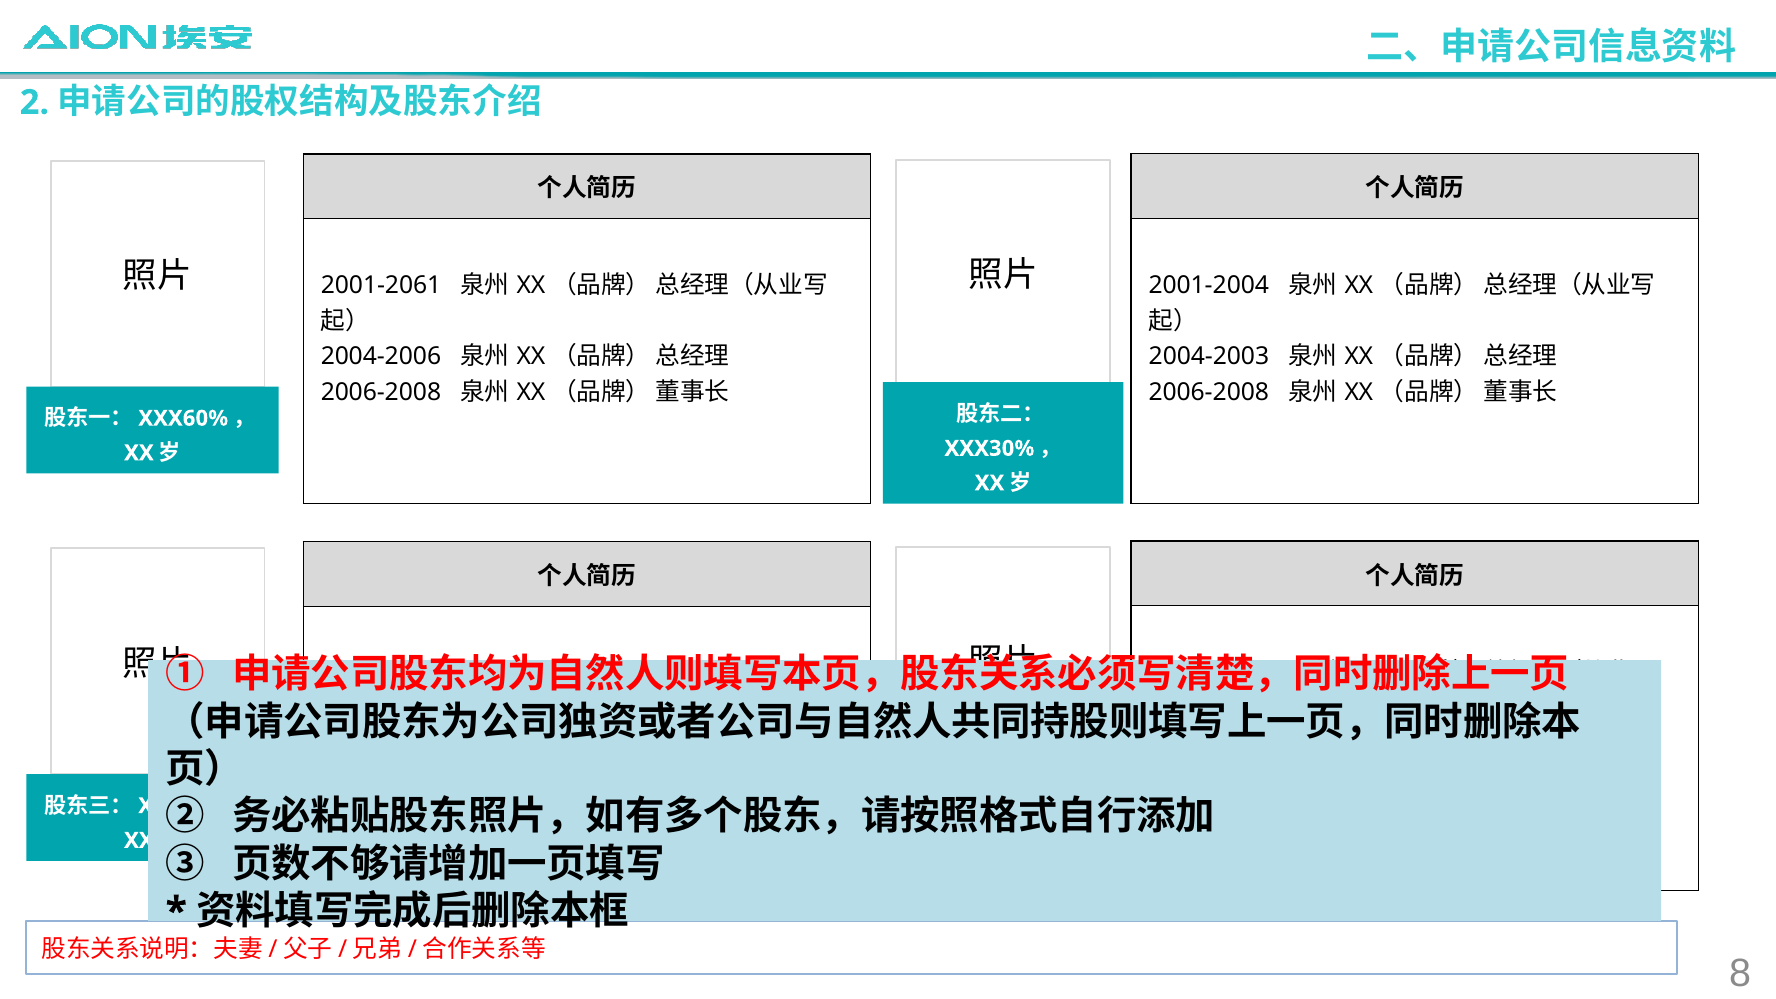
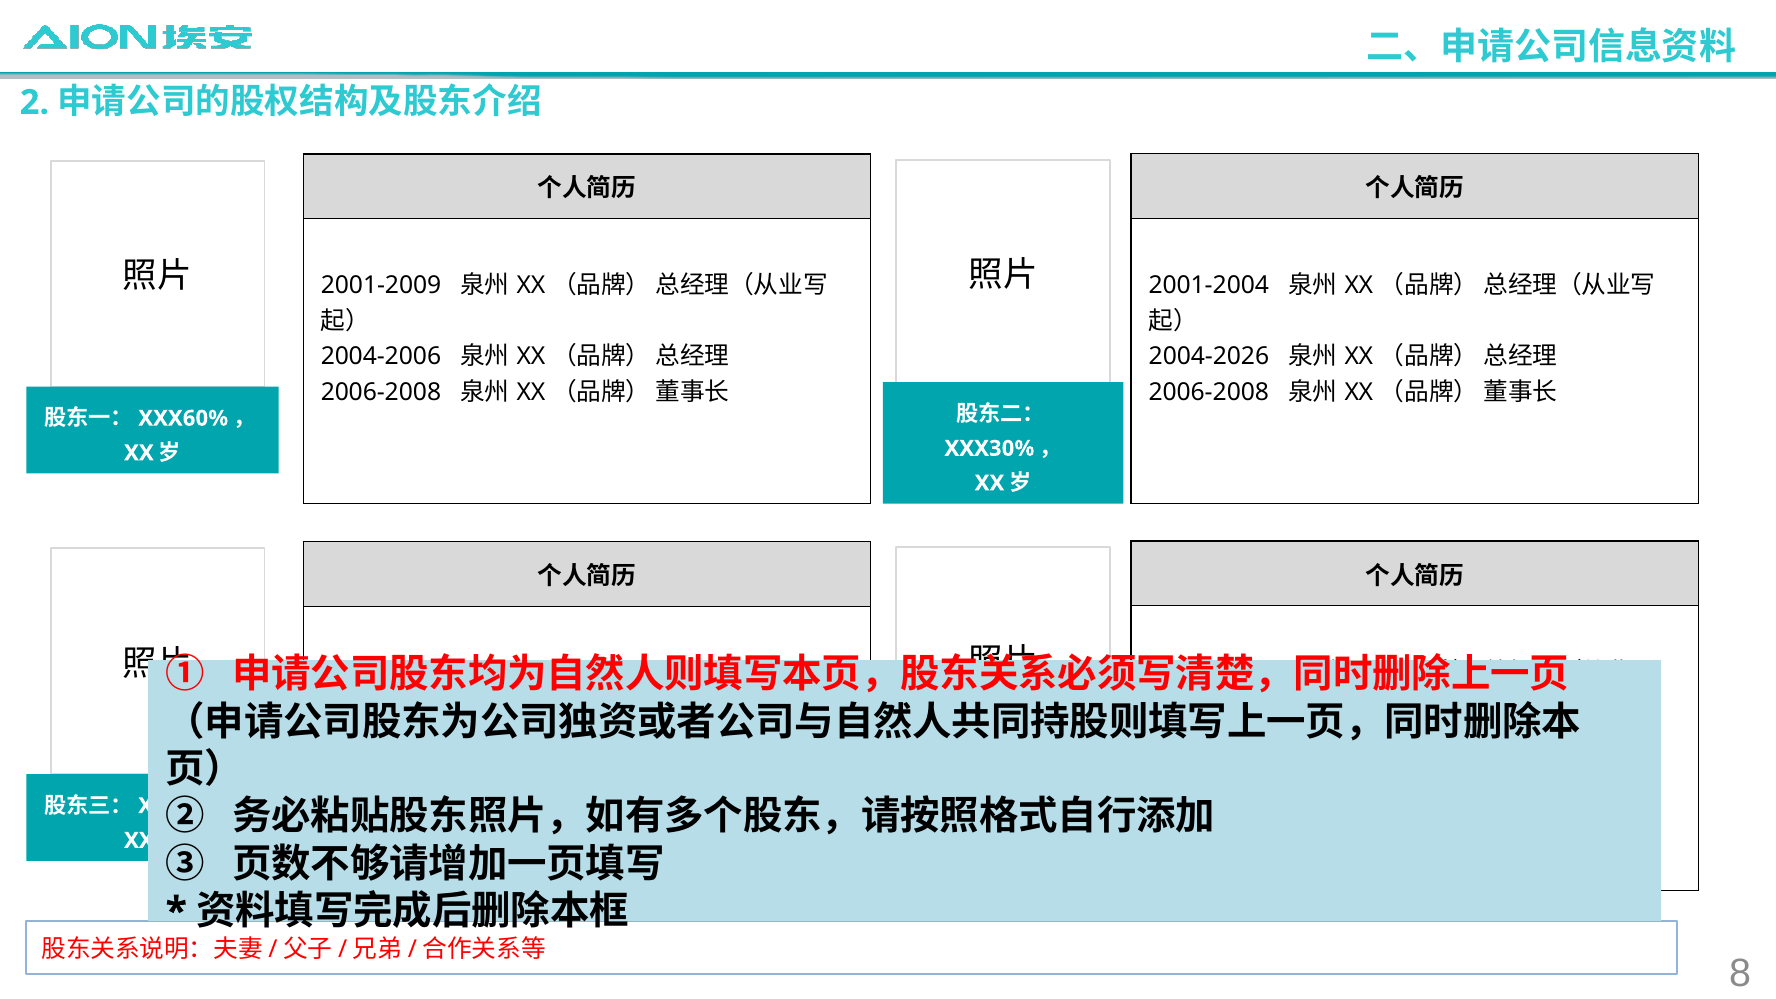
2001-2061: 2001-2061 -> 2001-2009
2004-2003: 2004-2003 -> 2004-2026
